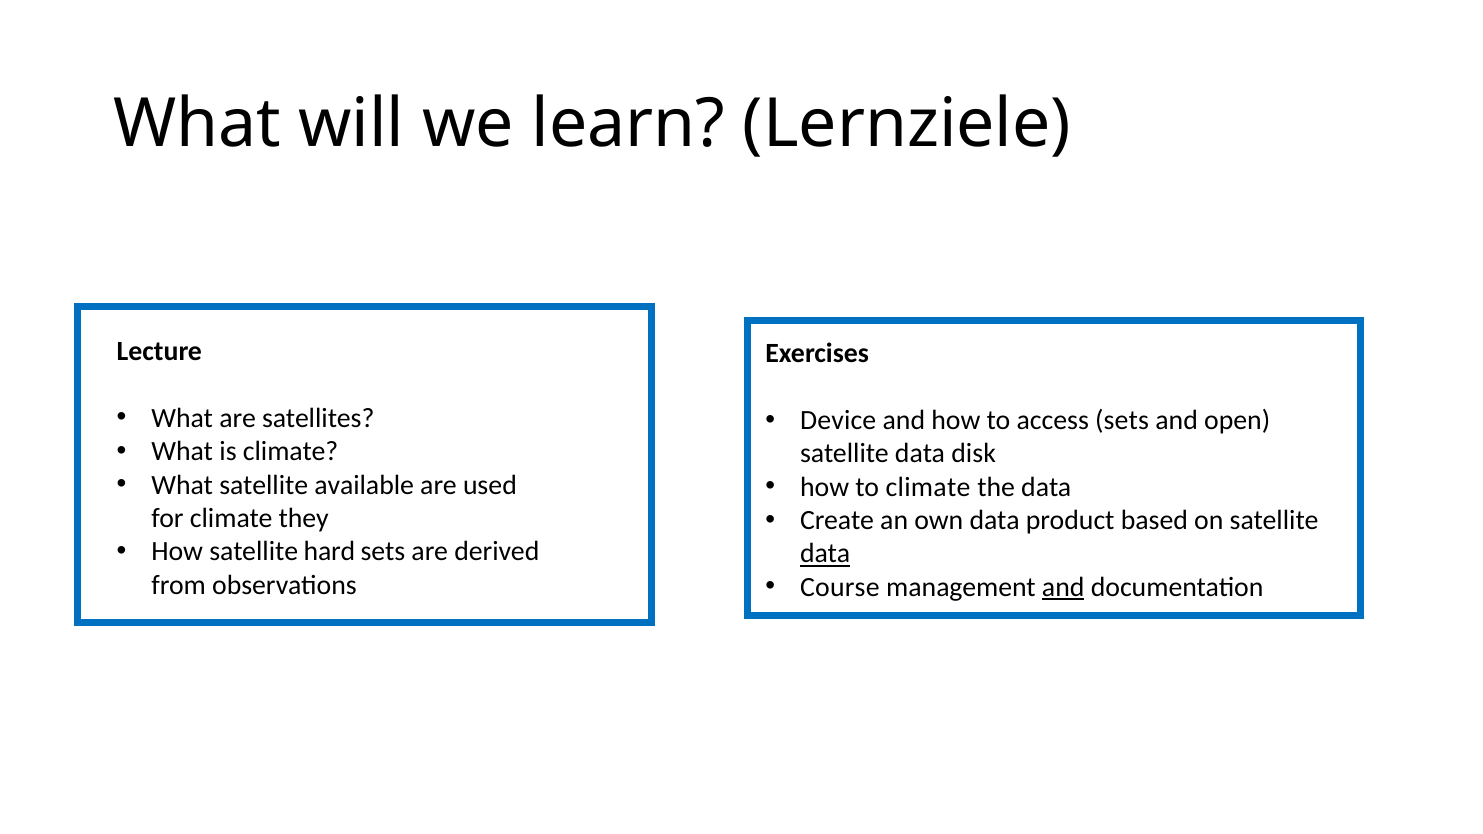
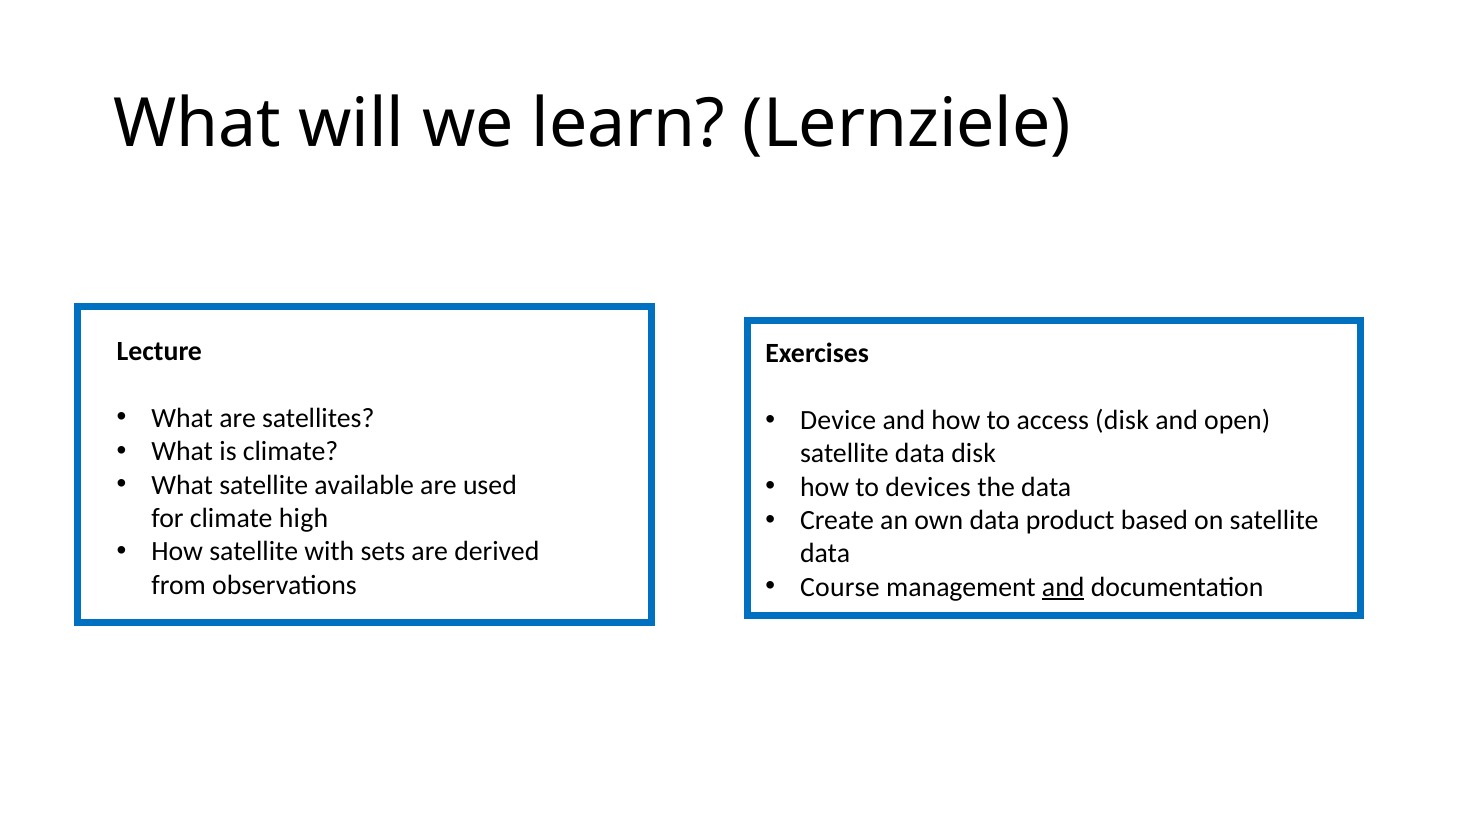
access sets: sets -> disk
to climate: climate -> devices
they: they -> high
hard: hard -> with
data at (825, 554) underline: present -> none
